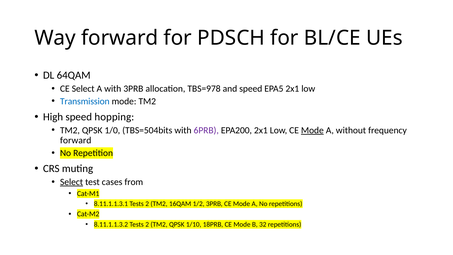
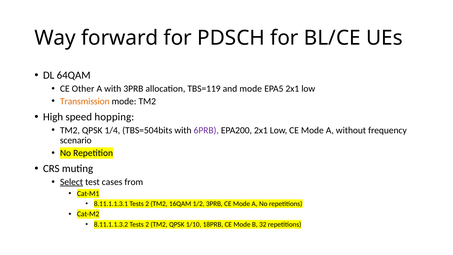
CE Select: Select -> Other
TBS=978: TBS=978 -> TBS=119
and speed: speed -> mode
Transmission colour: blue -> orange
1/0: 1/0 -> 1/4
Mode at (312, 130) underline: present -> none
forward at (76, 140): forward -> scenario
